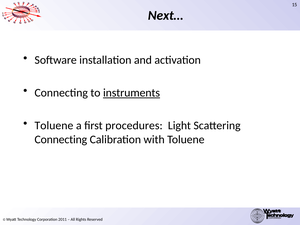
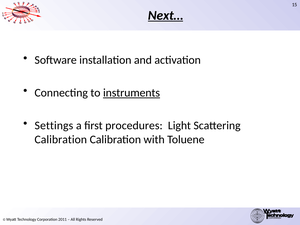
Next… underline: none -> present
Toluene at (54, 125): Toluene -> Settings
Connecting at (61, 139): Connecting -> Calibration
